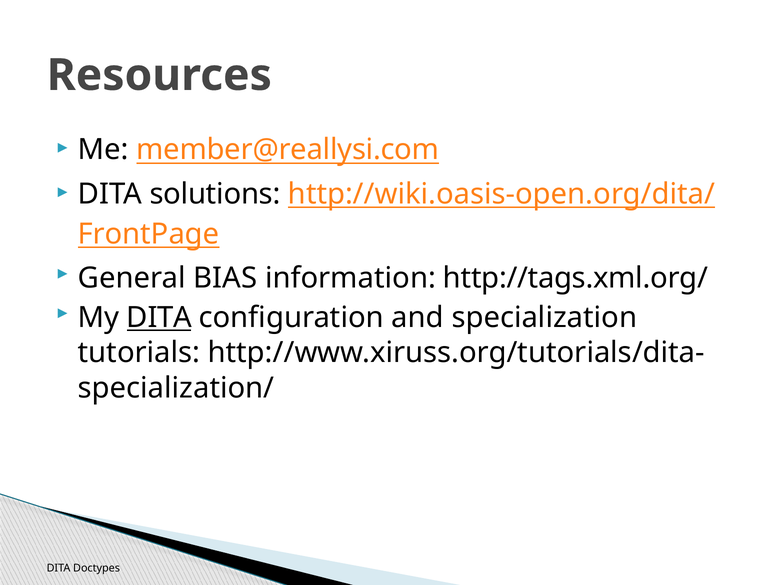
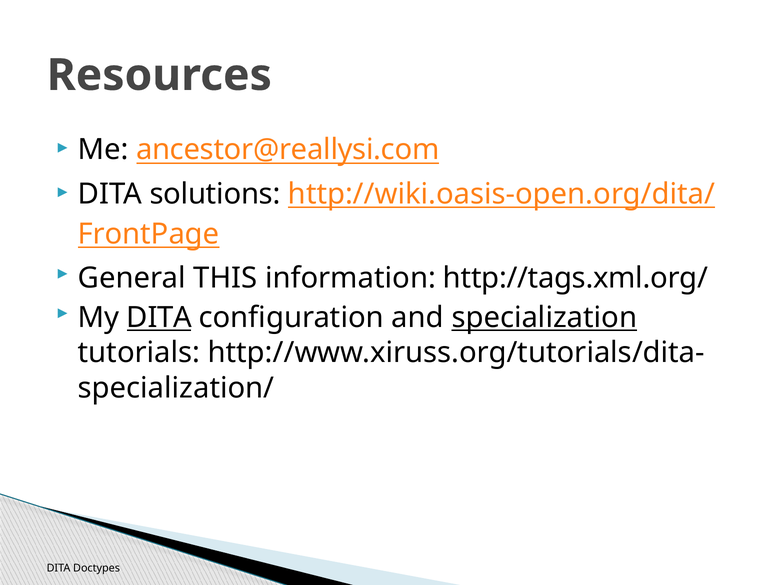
member@reallysi.com: member@reallysi.com -> ancestor@reallysi.com
BIAS: BIAS -> THIS
specialization underline: none -> present
